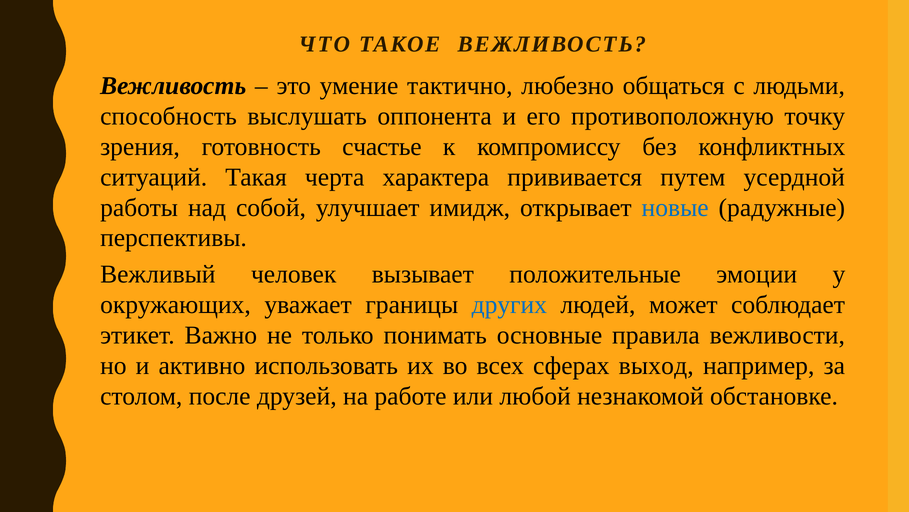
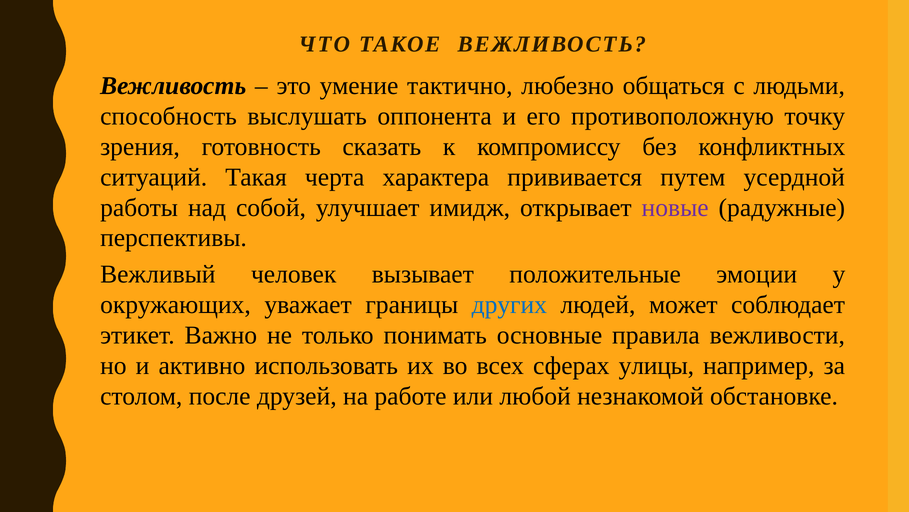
счастье: счастье -> сказать
новые colour: blue -> purple
выход: выход -> улицы
